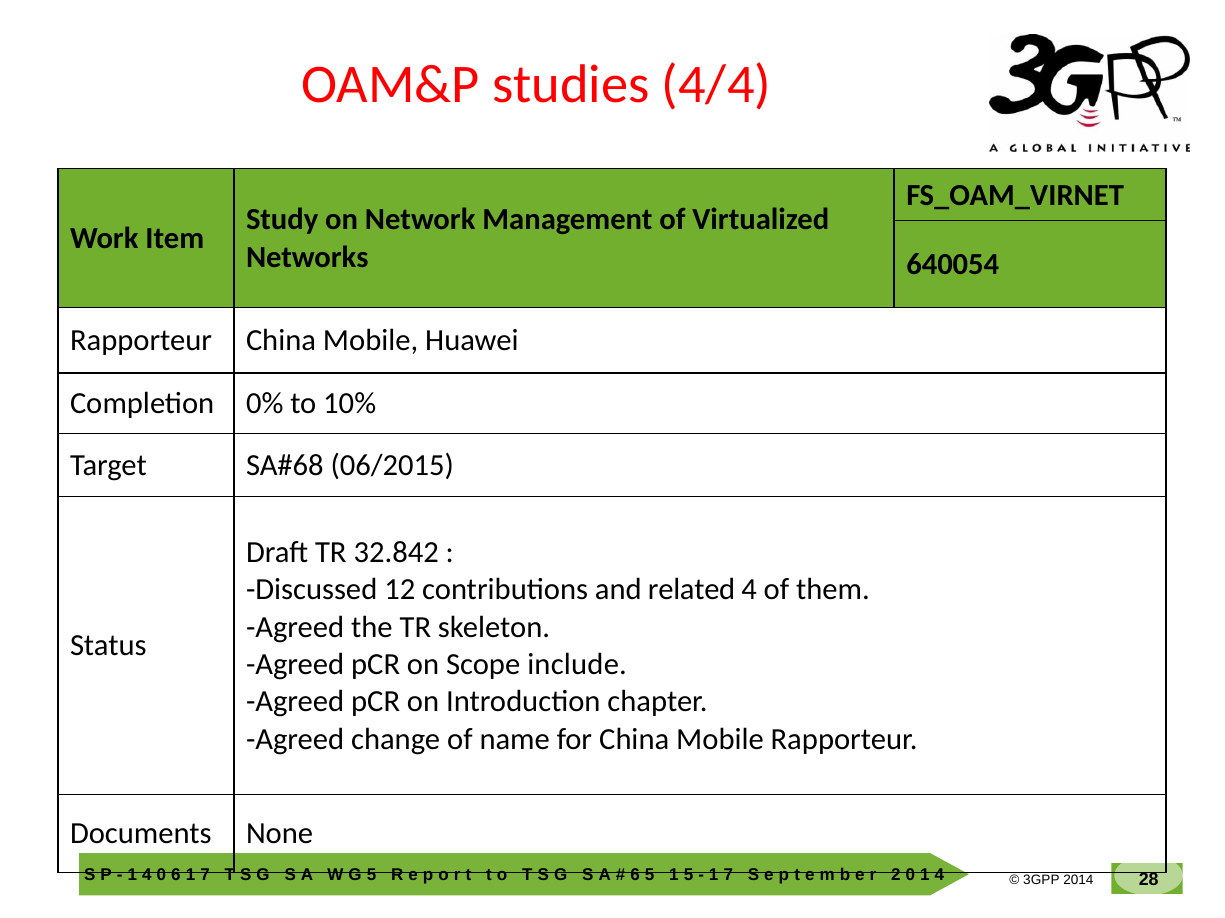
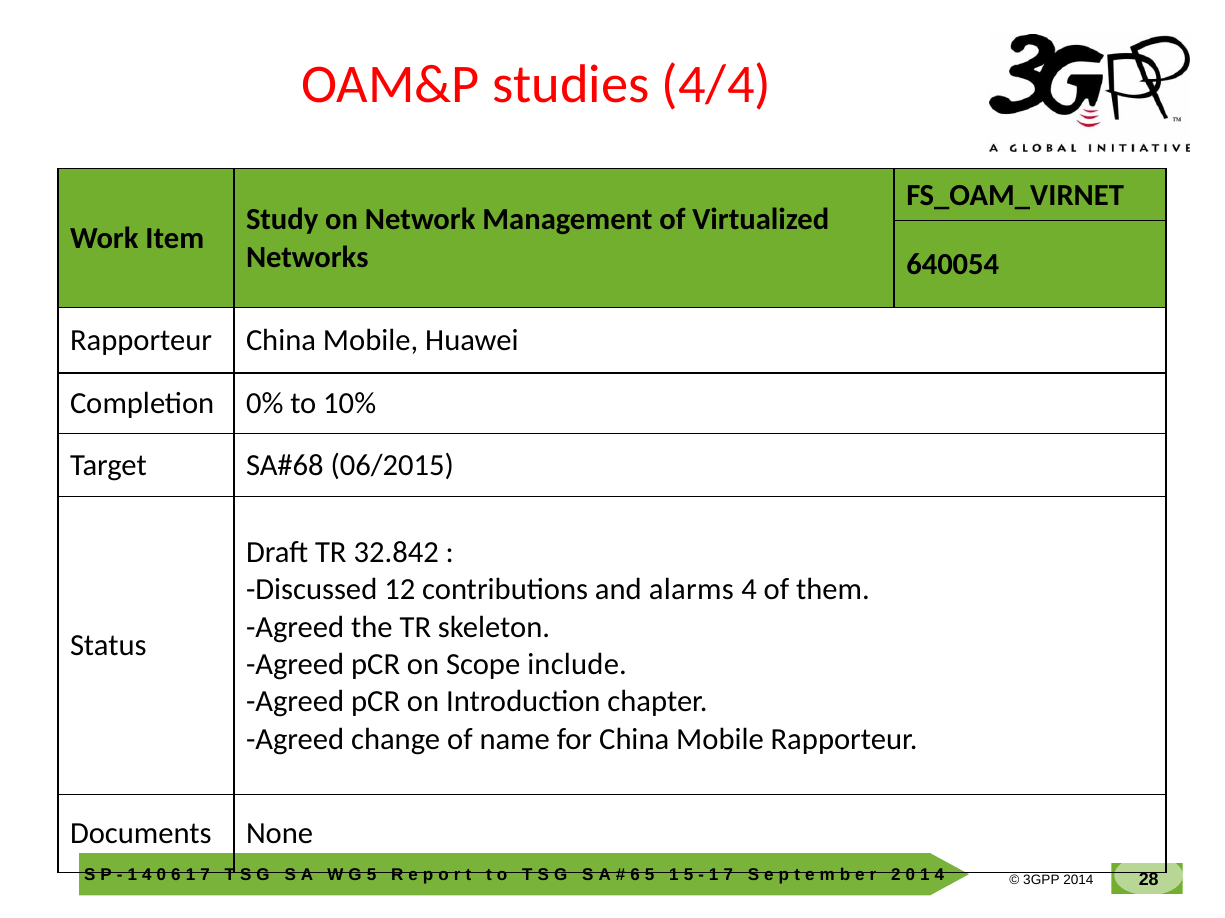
related: related -> alarms
